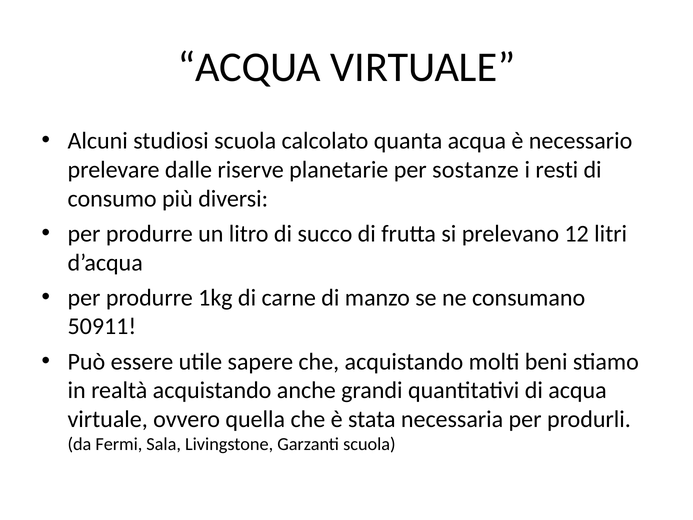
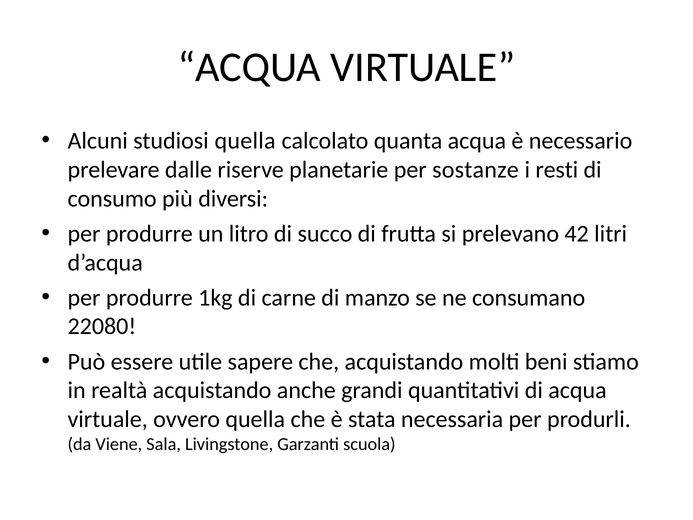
studiosi scuola: scuola -> quella
12: 12 -> 42
50911: 50911 -> 22080
Fermi: Fermi -> Viene
